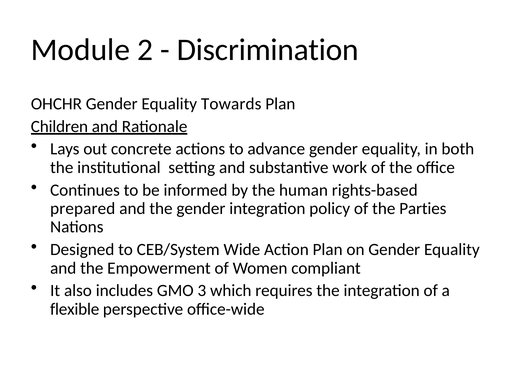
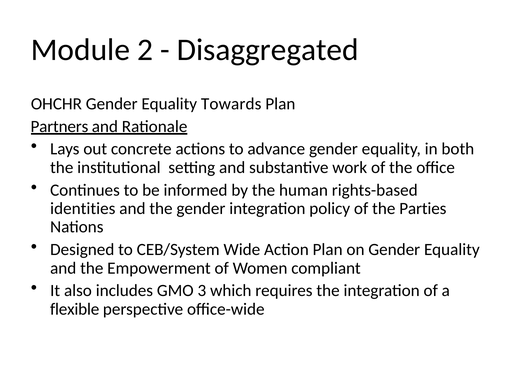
Discrimination: Discrimination -> Disaggregated
Children: Children -> Partners
prepared: prepared -> identities
